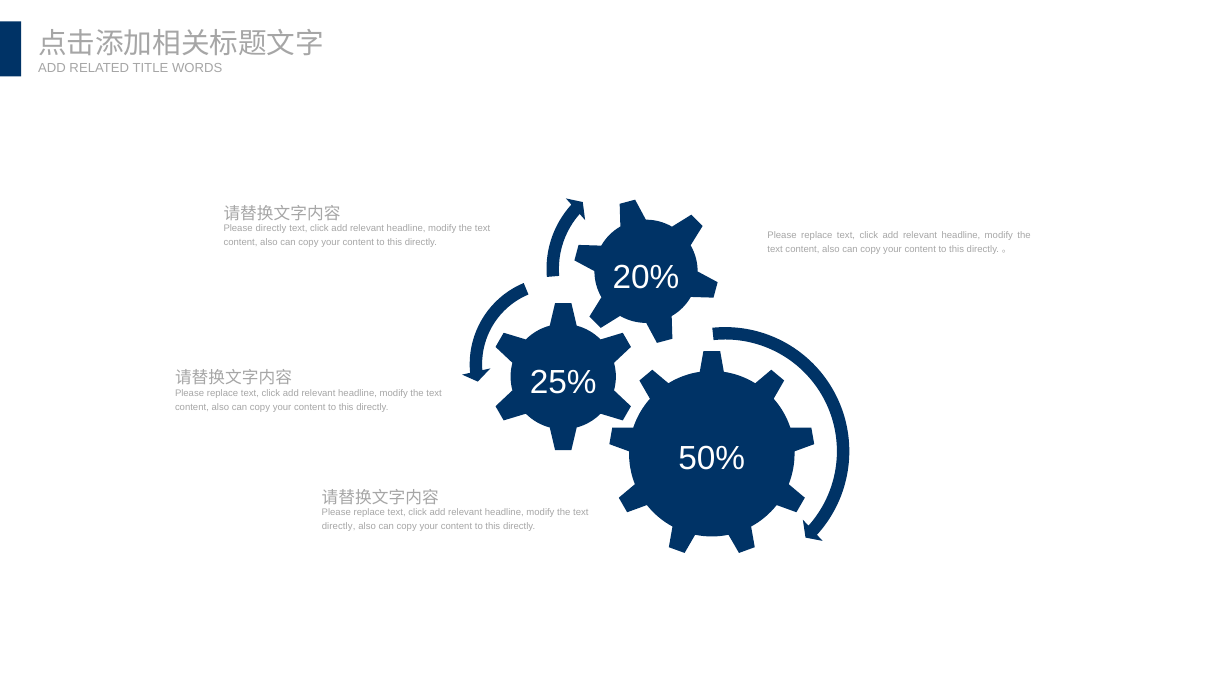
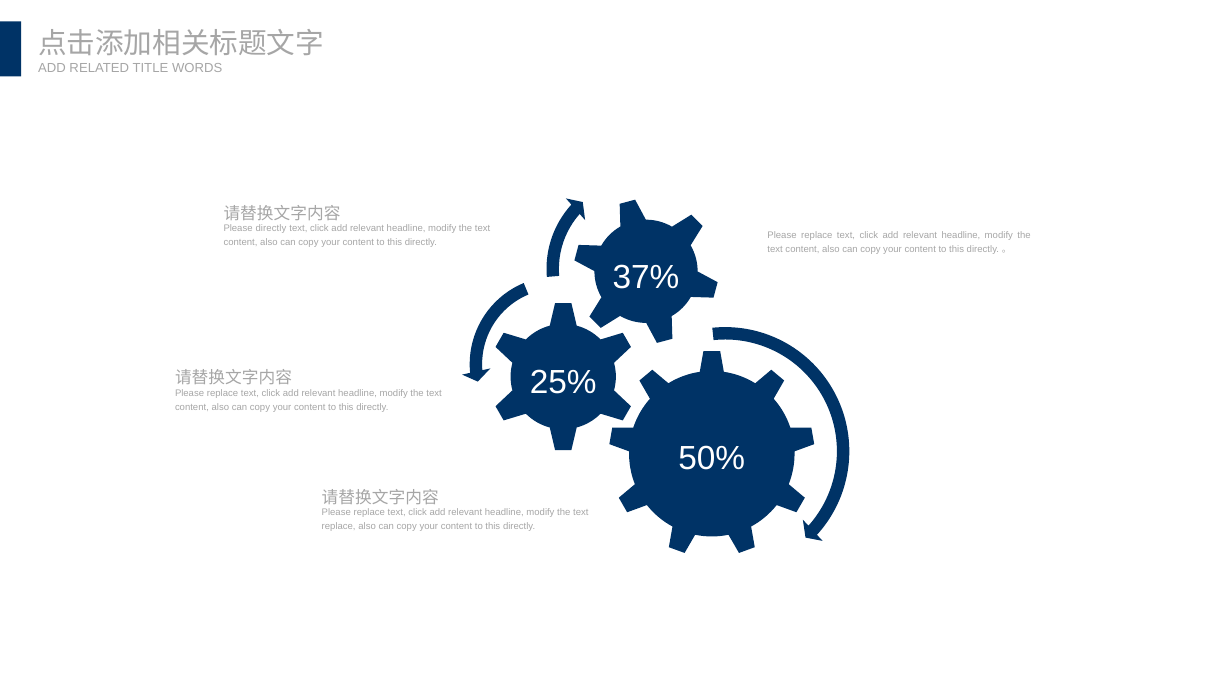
20%: 20% -> 37%
directly at (339, 526): directly -> replace
